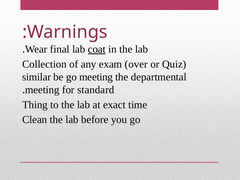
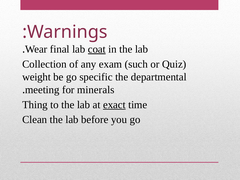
over: over -> such
similar: similar -> weight
go meeting: meeting -> specific
standard: standard -> minerals
exact underline: none -> present
